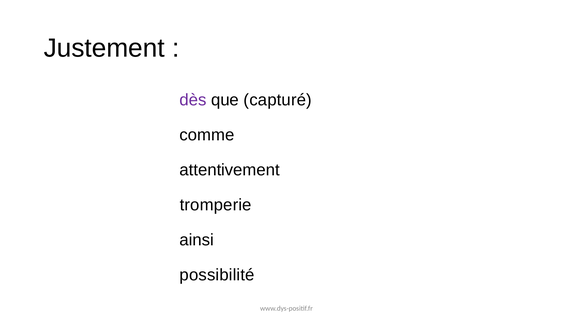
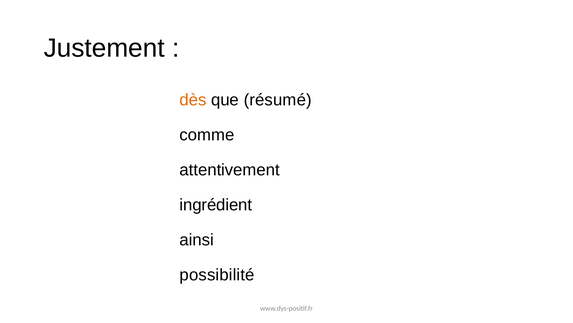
dès colour: purple -> orange
capturé: capturé -> résumé
tromperie: tromperie -> ingrédient
